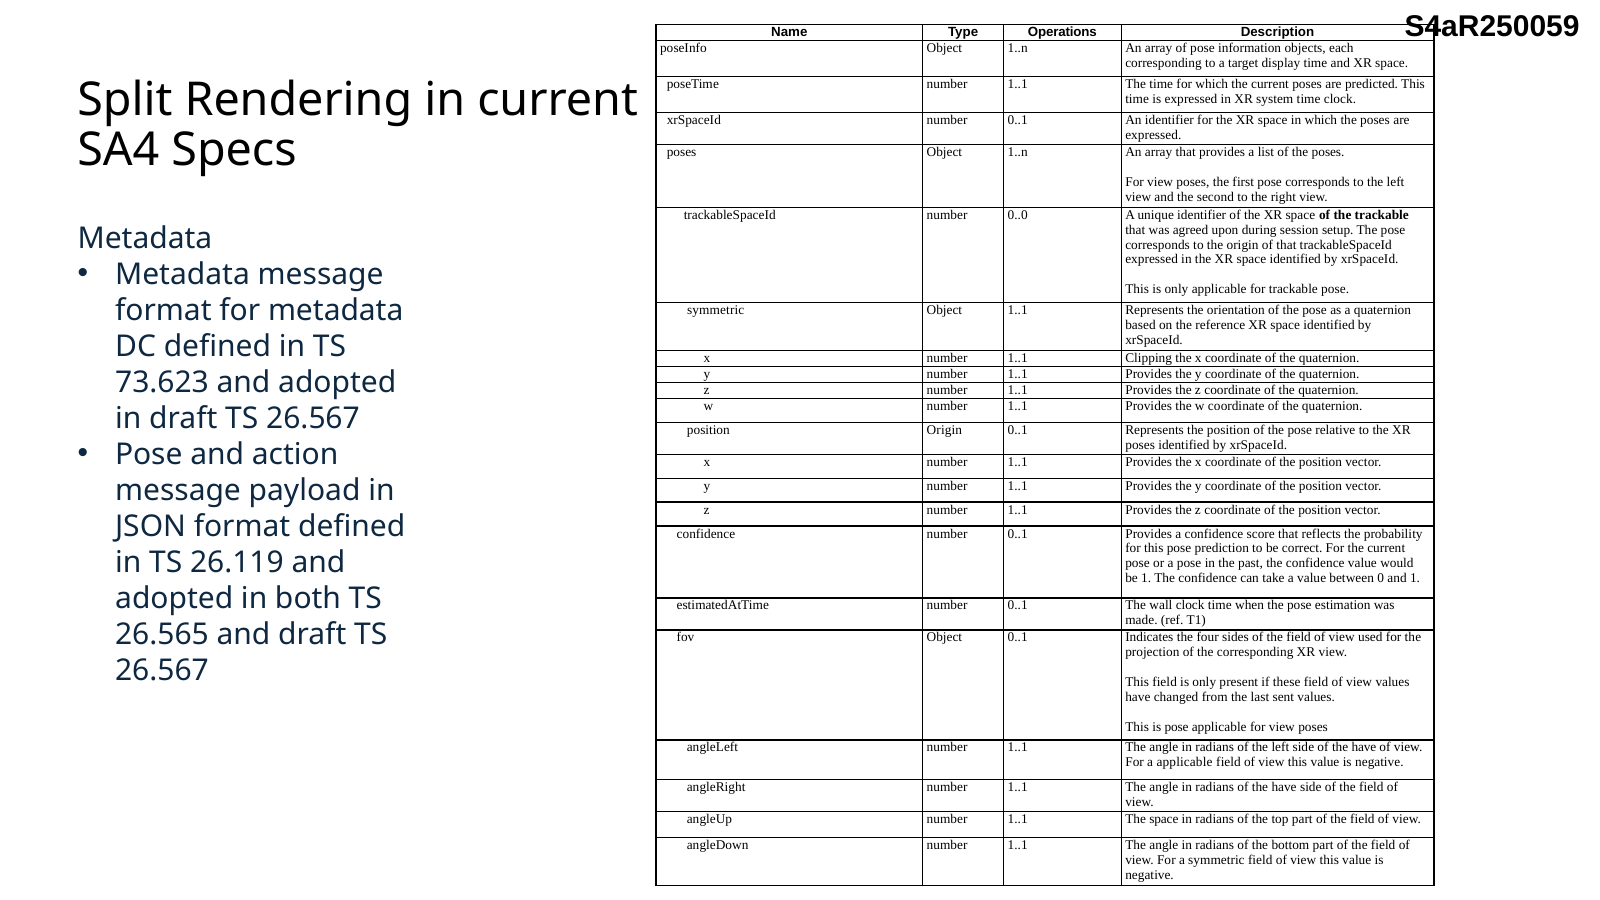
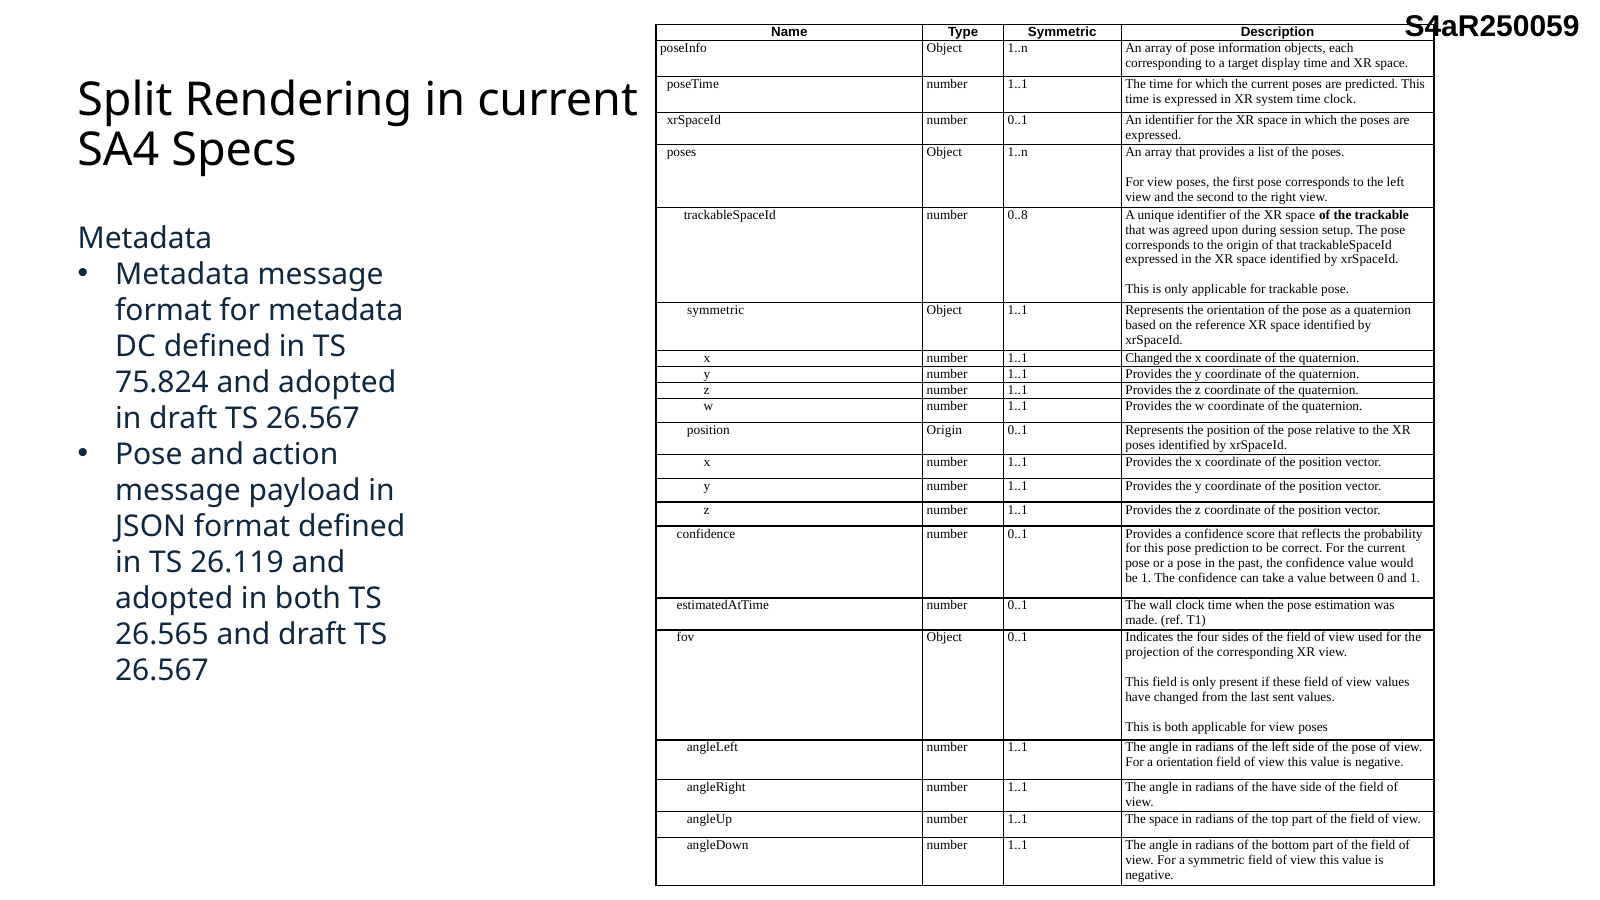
Type Operations: Operations -> Symmetric
0..0: 0..0 -> 0..8
1..1 Clipping: Clipping -> Changed
73.623: 73.623 -> 75.824
is pose: pose -> both
side of the have: have -> pose
a applicable: applicable -> orientation
